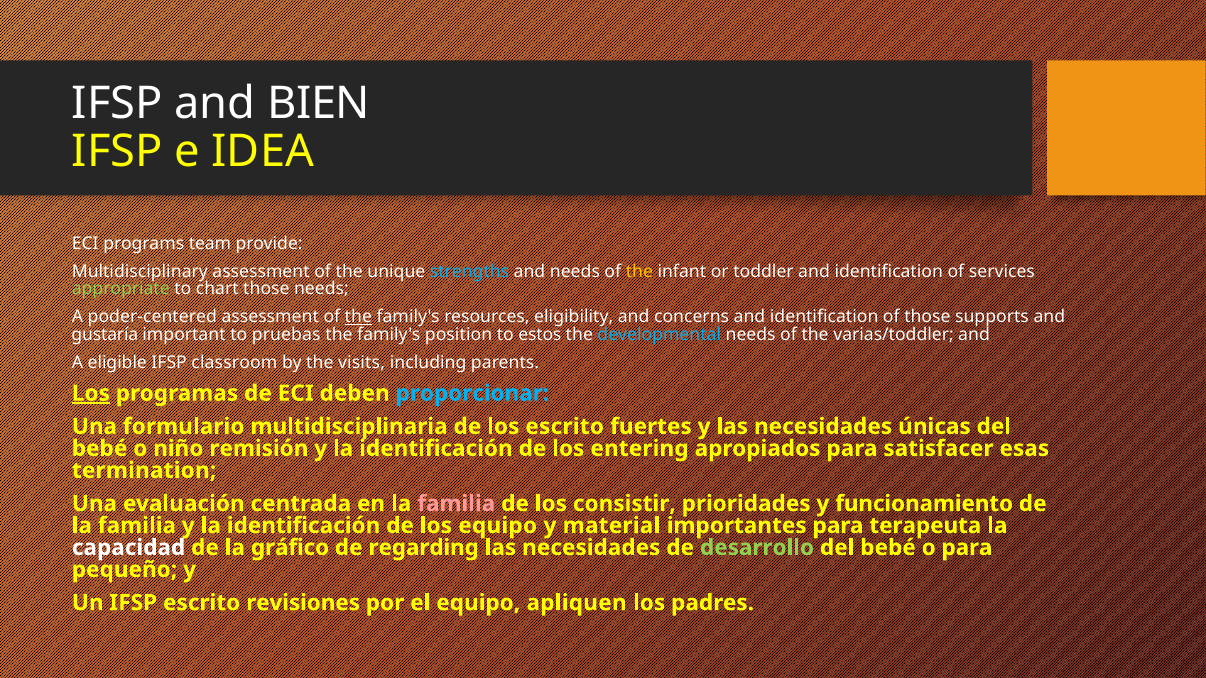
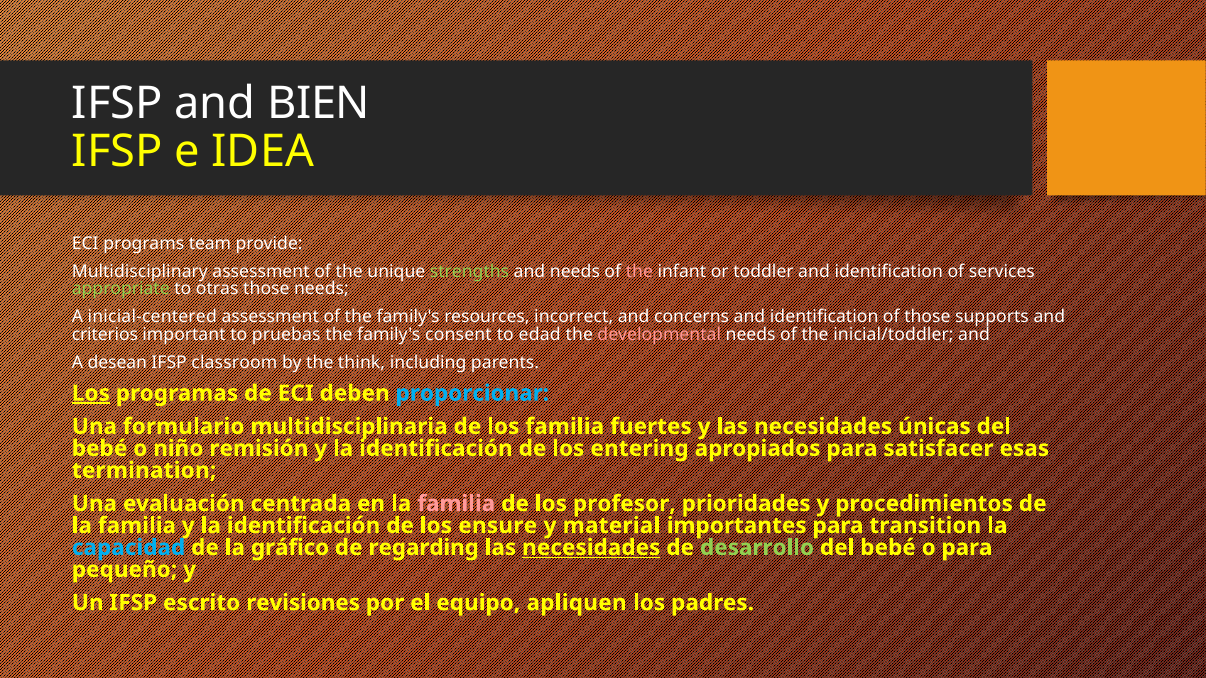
strengths colour: light blue -> light green
the at (639, 272) colour: yellow -> pink
chart: chart -> otras
poder-centered: poder-centered -> inicial-centered
the at (358, 317) underline: present -> none
eligibility: eligibility -> incorrect
gustaría: gustaría -> criterios
position: position -> consent
estos: estos -> edad
developmental colour: light blue -> pink
varias/toddler: varias/toddler -> inicial/toddler
eligible: eligible -> desean
visits: visits -> think
los escrito: escrito -> familia
consistir: consistir -> profesor
funcionamiento: funcionamiento -> procedimientos
los equipo: equipo -> ensure
terapeuta: terapeuta -> transition
capacidad colour: white -> light blue
necesidades at (591, 548) underline: none -> present
